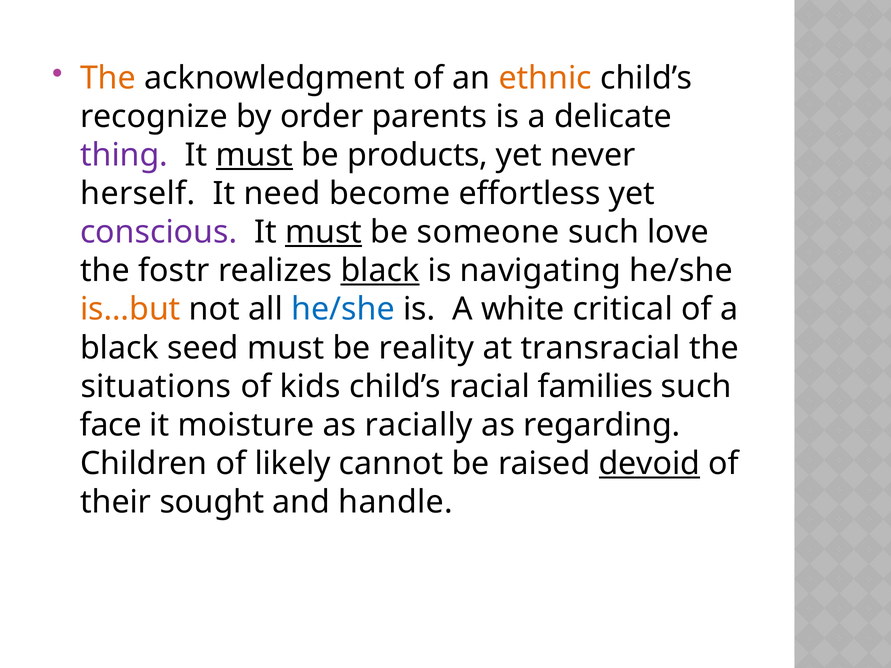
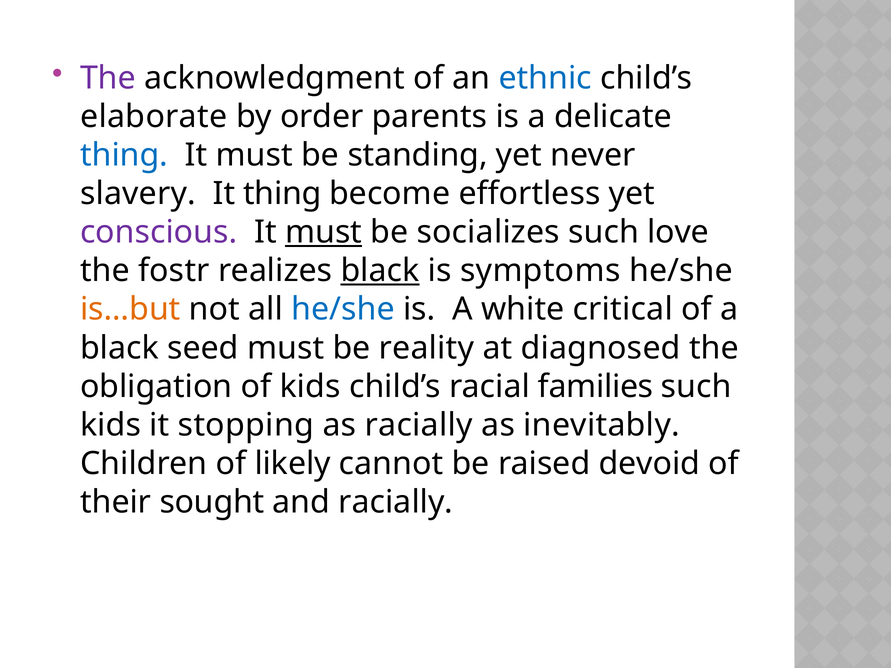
The at (108, 78) colour: orange -> purple
ethnic colour: orange -> blue
recognize: recognize -> elaborate
thing at (124, 155) colour: purple -> blue
must at (254, 155) underline: present -> none
products: products -> standing
herself: herself -> slavery
It need: need -> thing
someone: someone -> socializes
navigating: navigating -> symptoms
transracial: transracial -> diagnosed
situations: situations -> obligation
face at (111, 425): face -> kids
moisture: moisture -> stopping
regarding: regarding -> inevitably
devoid underline: present -> none
and handle: handle -> racially
